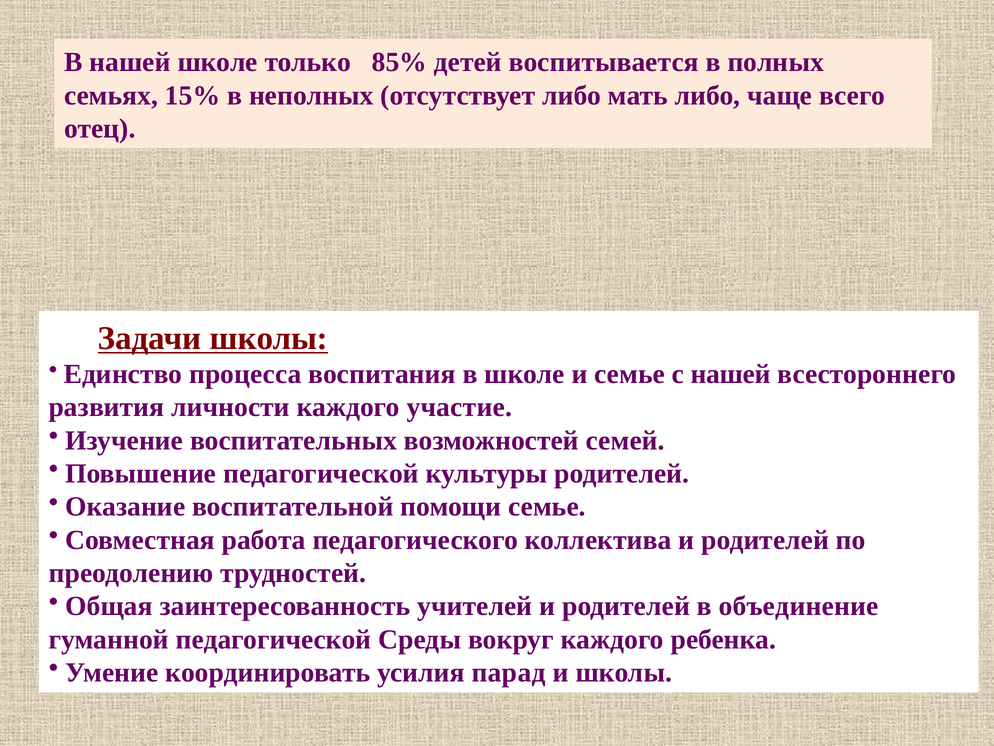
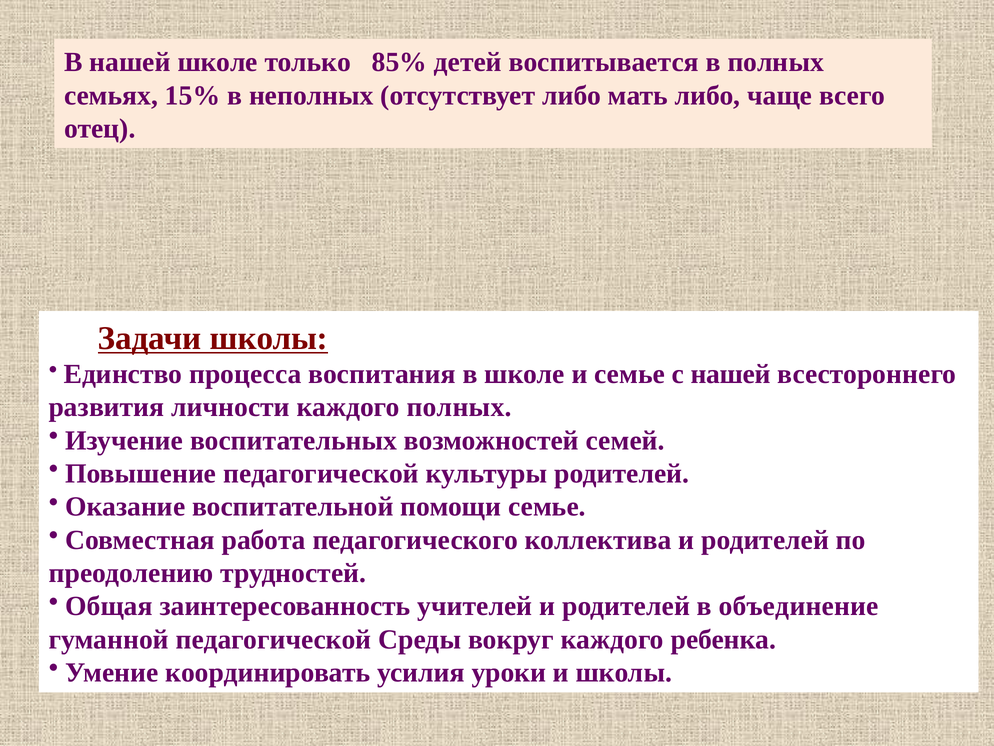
каждого участие: участие -> полных
парад: парад -> уроки
